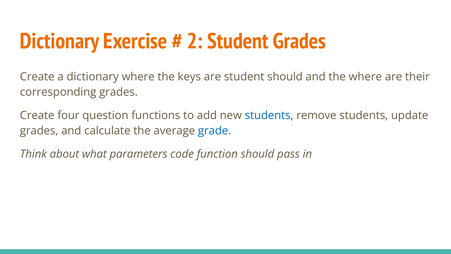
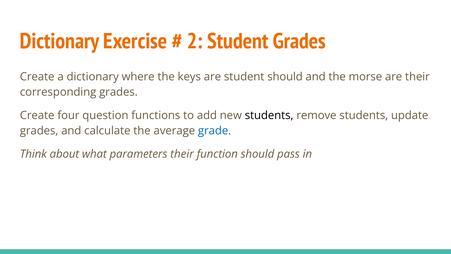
the where: where -> morse
students at (269, 115) colour: blue -> black
parameters code: code -> their
